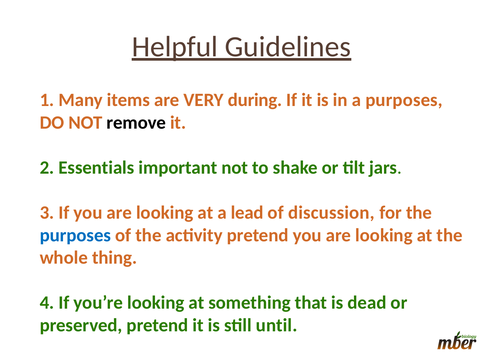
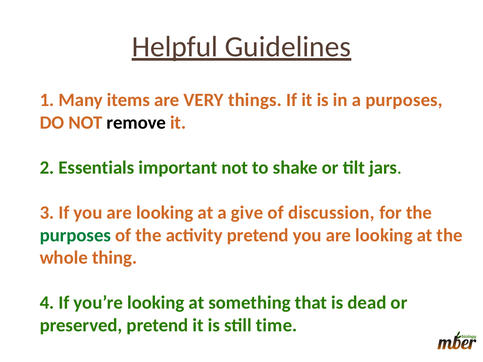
during: during -> things
lead: lead -> give
purposes at (75, 235) colour: blue -> green
until: until -> time
